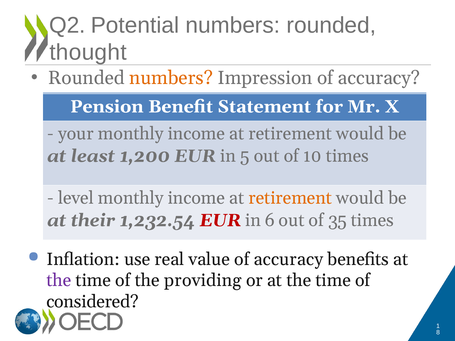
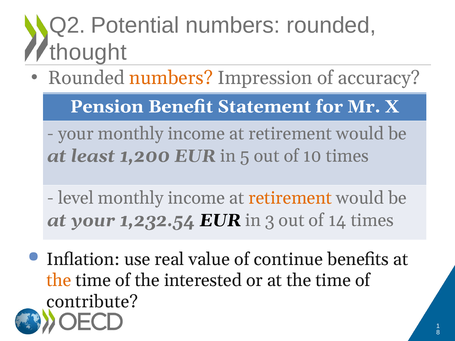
at their: their -> your
EUR at (220, 221) colour: red -> black
6: 6 -> 3
35: 35 -> 14
value of accuracy: accuracy -> continue
the at (59, 281) colour: purple -> orange
providing: providing -> interested
considered: considered -> contribute
